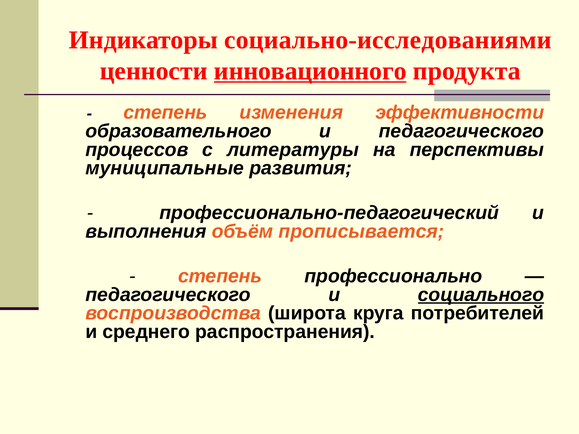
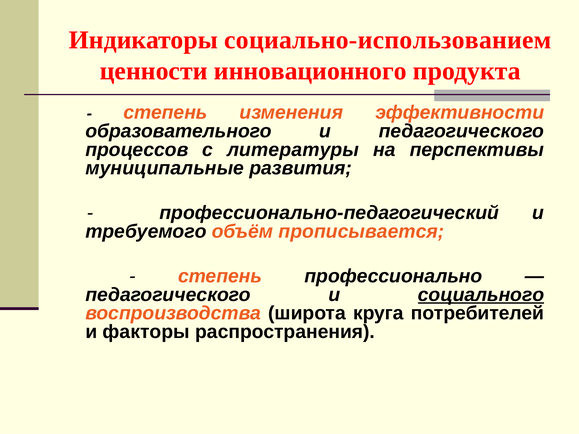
социально-исследованиями: социально-исследованиями -> социально-использованием
инновационного underline: present -> none
выполнения: выполнения -> требуемого
среднего: среднего -> факторы
